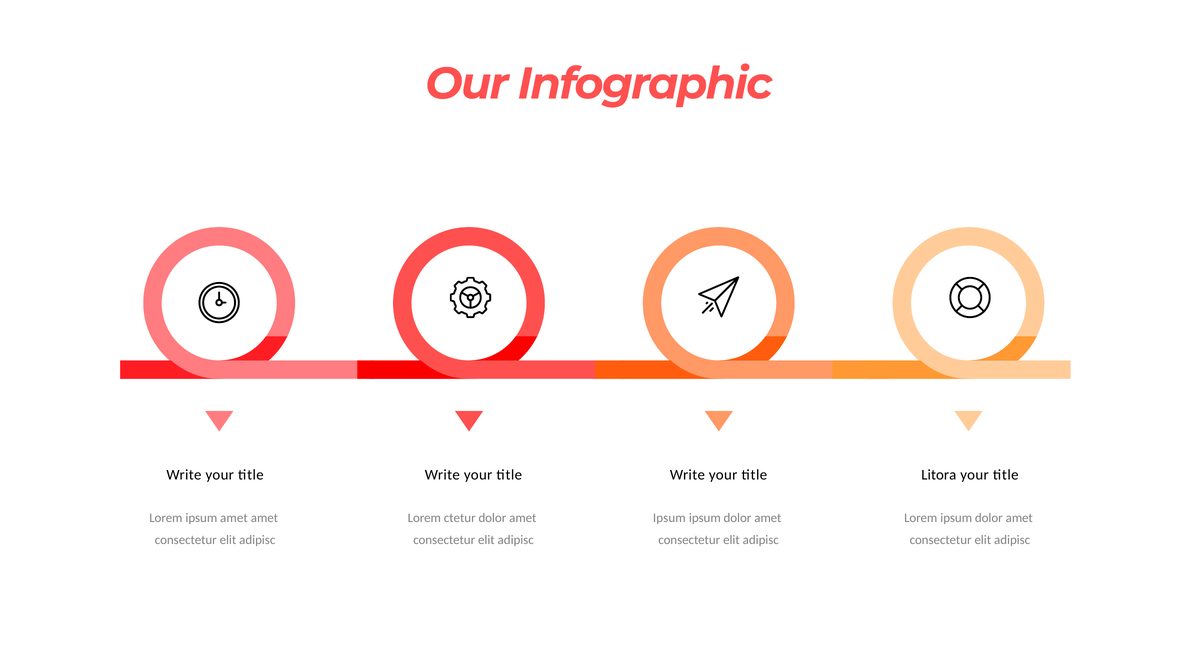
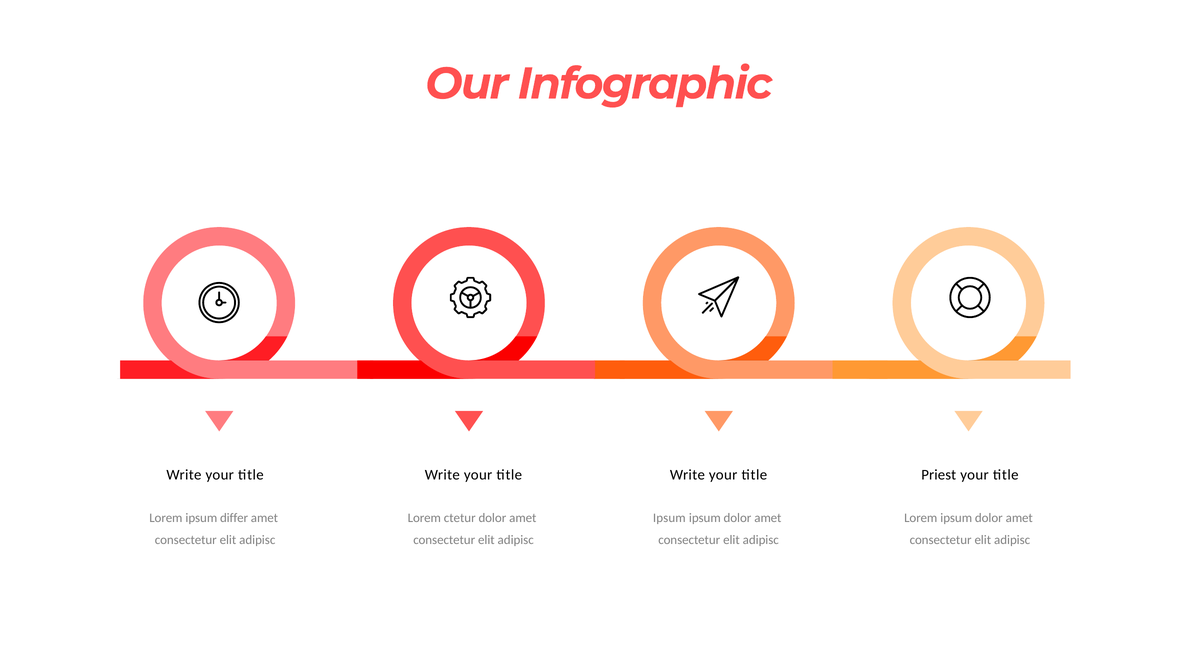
Litora: Litora -> Priest
ipsum amet: amet -> differ
